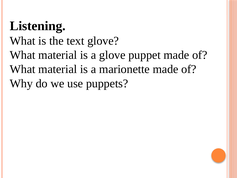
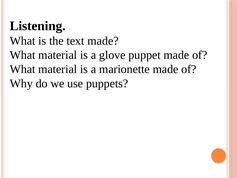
text glove: glove -> made
